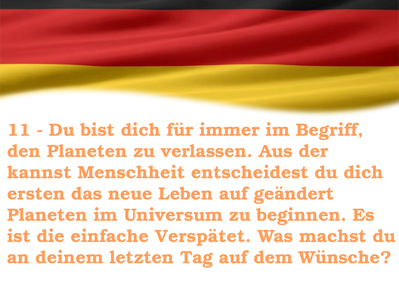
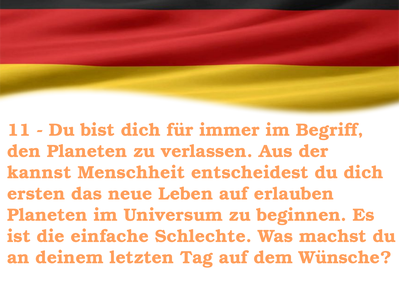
geändert: geändert -> erlauben
Verspätet: Verspätet -> Schlechte
